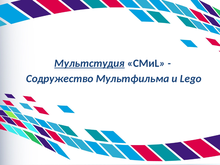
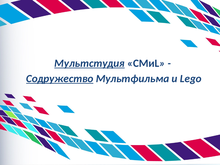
Содружество underline: none -> present
